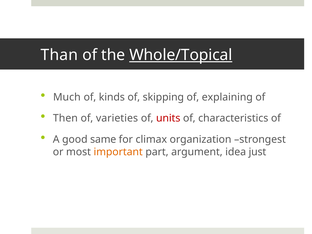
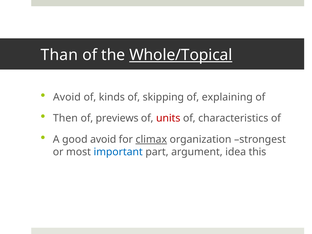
Much at (67, 97): Much -> Avoid
varieties: varieties -> previews
good same: same -> avoid
climax underline: none -> present
important colour: orange -> blue
just: just -> this
